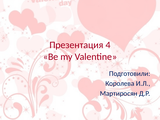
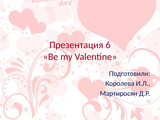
4: 4 -> 6
